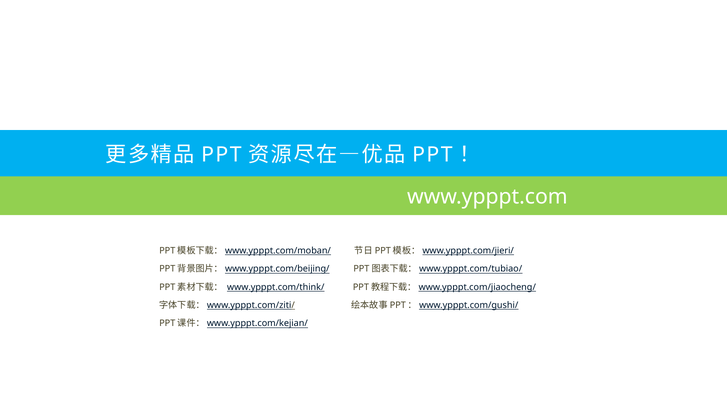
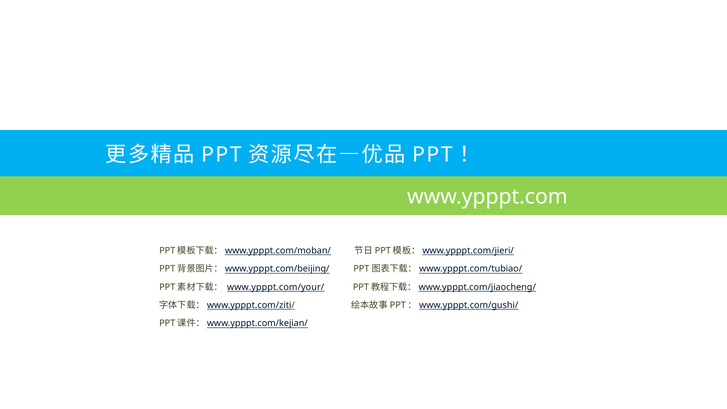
www.ypppt.com/think/: www.ypppt.com/think/ -> www.ypppt.com/your/
